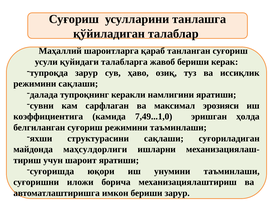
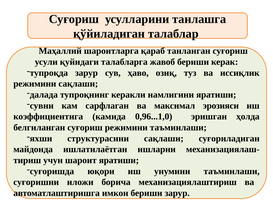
7,49...1,0: 7,49...1,0 -> 0,96...1,0
маҳсулдорлиги: маҳсулдорлиги -> ишлатилаётган
